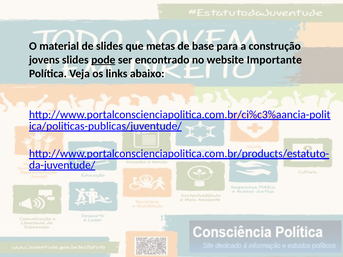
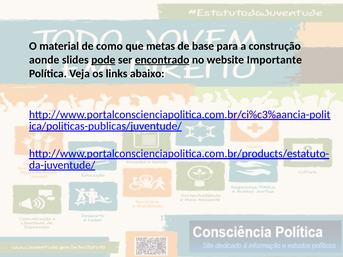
de slides: slides -> como
jovens: jovens -> aonde
encontrado underline: none -> present
